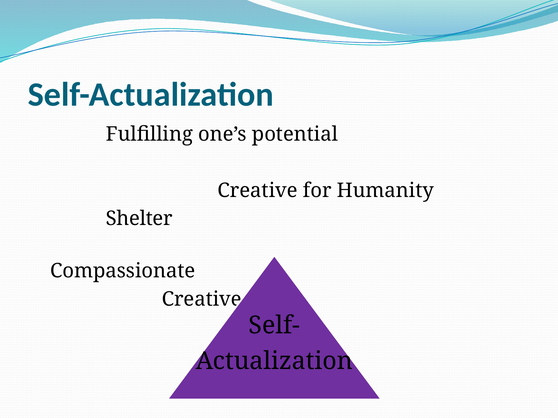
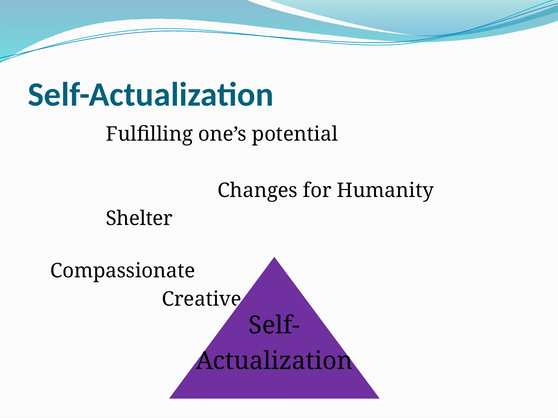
Creative at (258, 191): Creative -> Changes
